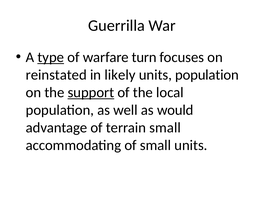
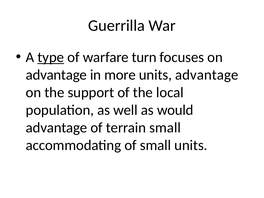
reinstated at (56, 75): reinstated -> advantage
likely: likely -> more
units population: population -> advantage
support underline: present -> none
